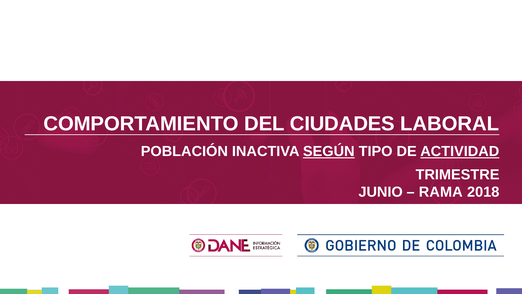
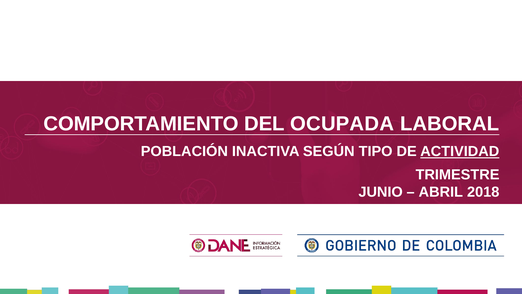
CIUDADES: CIUDADES -> OCUPADA
SEGÚN underline: present -> none
RAMA: RAMA -> ABRIL
